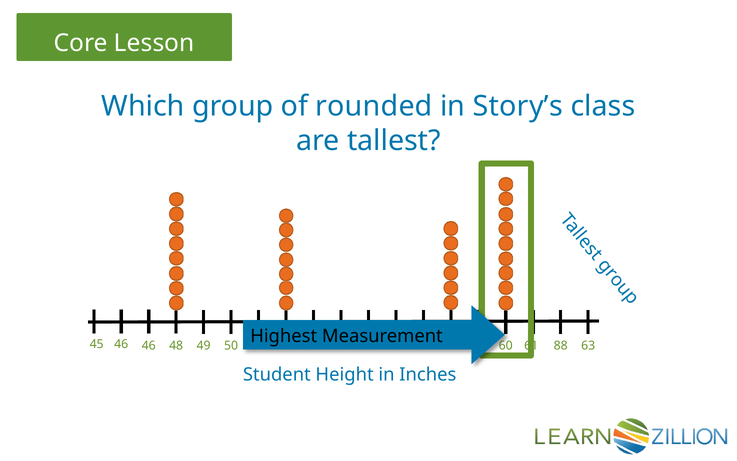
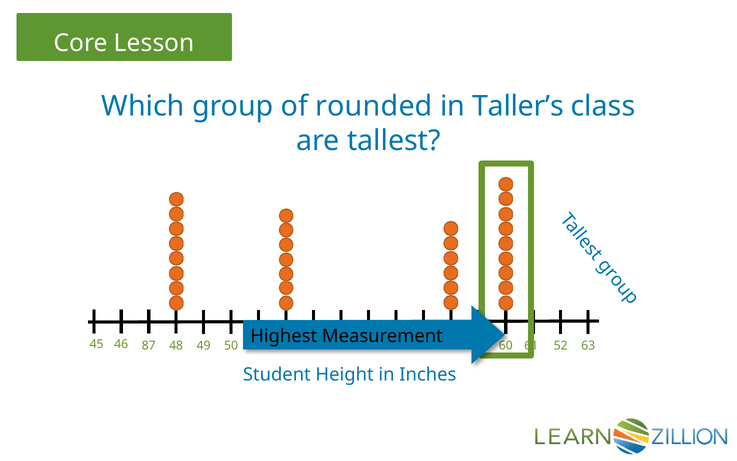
Story’s: Story’s -> Taller’s
46 46: 46 -> 87
88 at (561, 345): 88 -> 52
